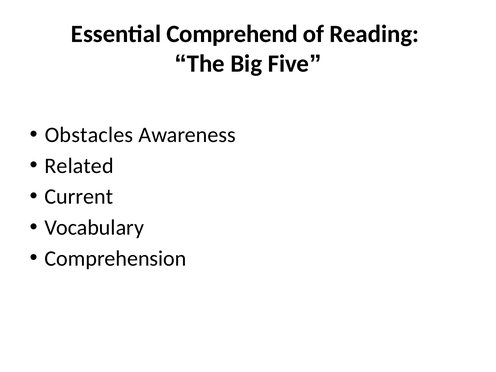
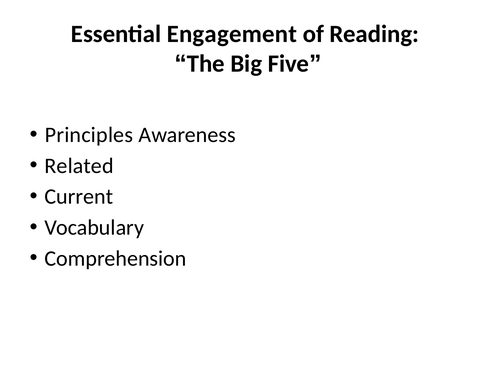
Comprehend: Comprehend -> Engagement
Obstacles: Obstacles -> Principles
